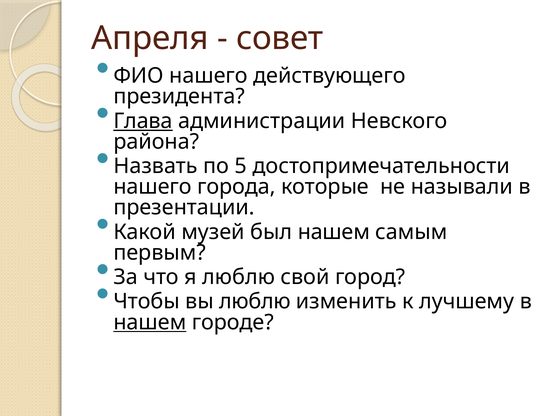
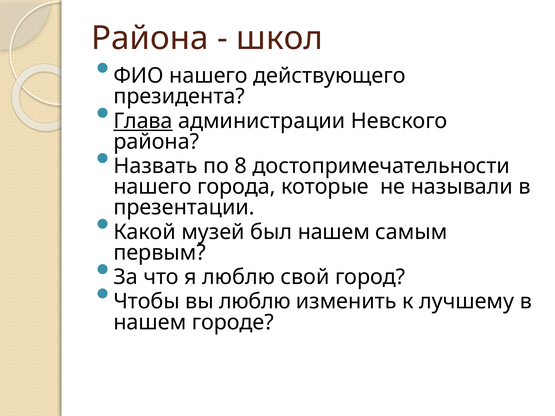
Апреля at (150, 38): Апреля -> Района
совет: совет -> школ
5: 5 -> 8
нашем at (150, 322) underline: present -> none
